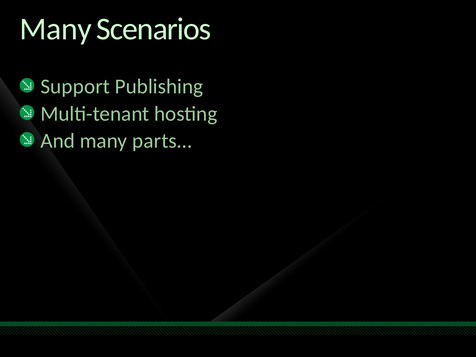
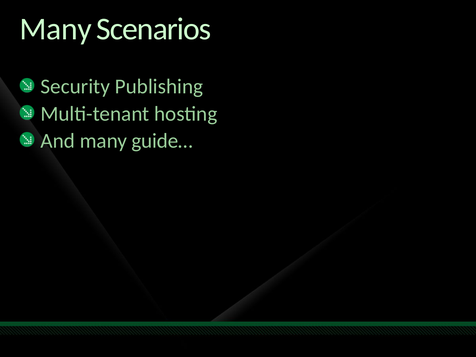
Support: Support -> Security
parts…: parts… -> guide…
